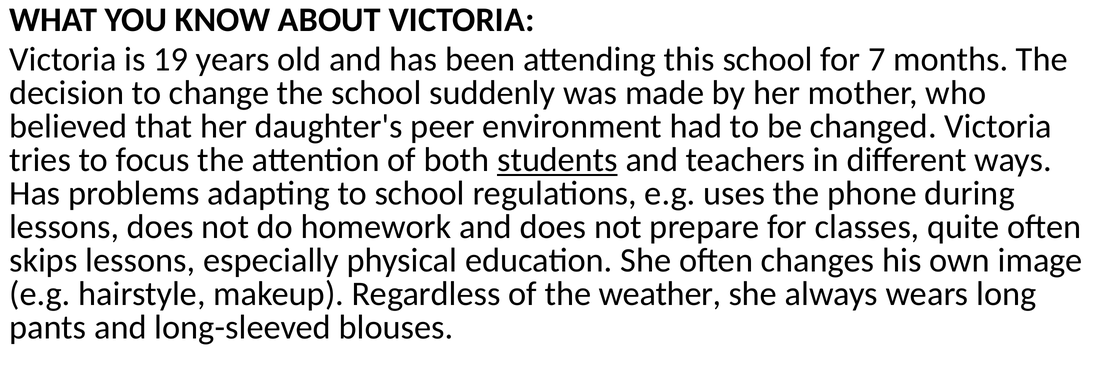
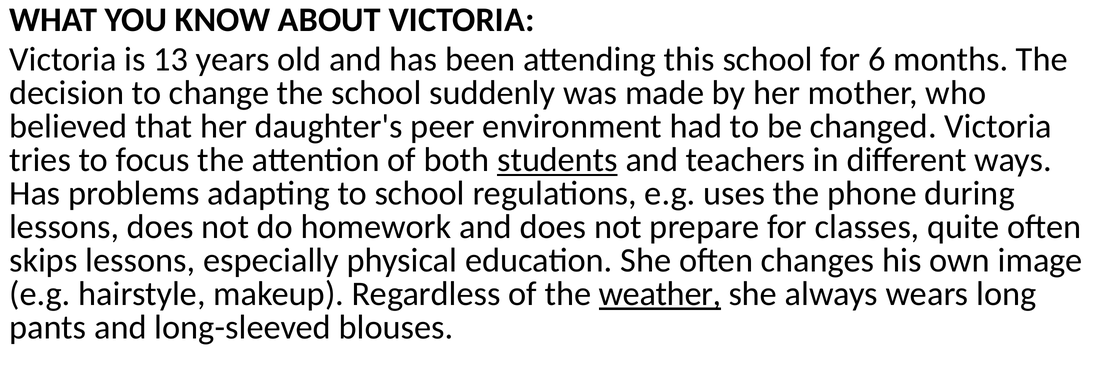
19: 19 -> 13
7: 7 -> 6
weather underline: none -> present
